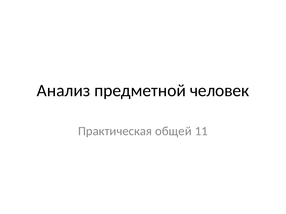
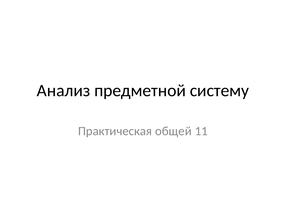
человек: человек -> систему
